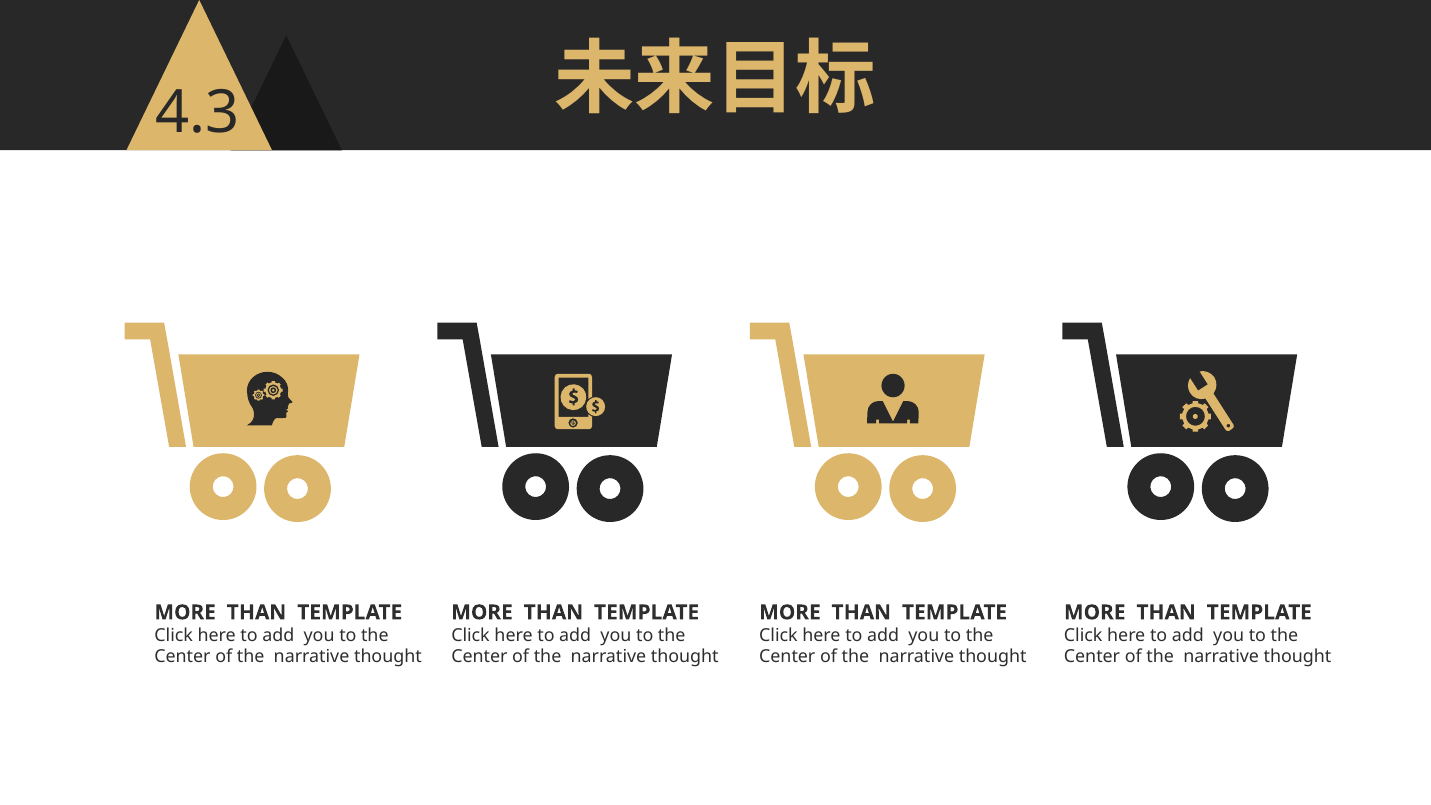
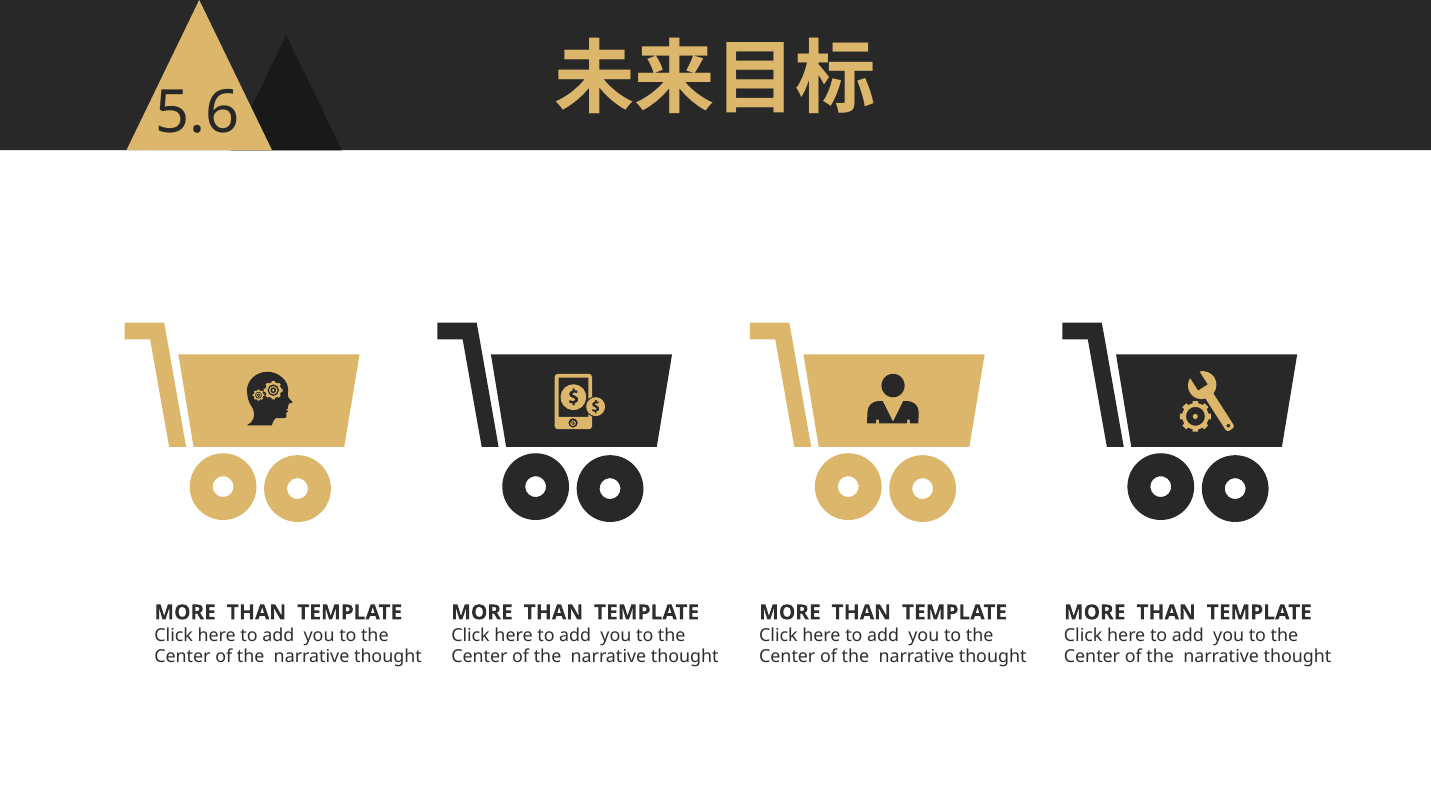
4.3: 4.3 -> 5.6
